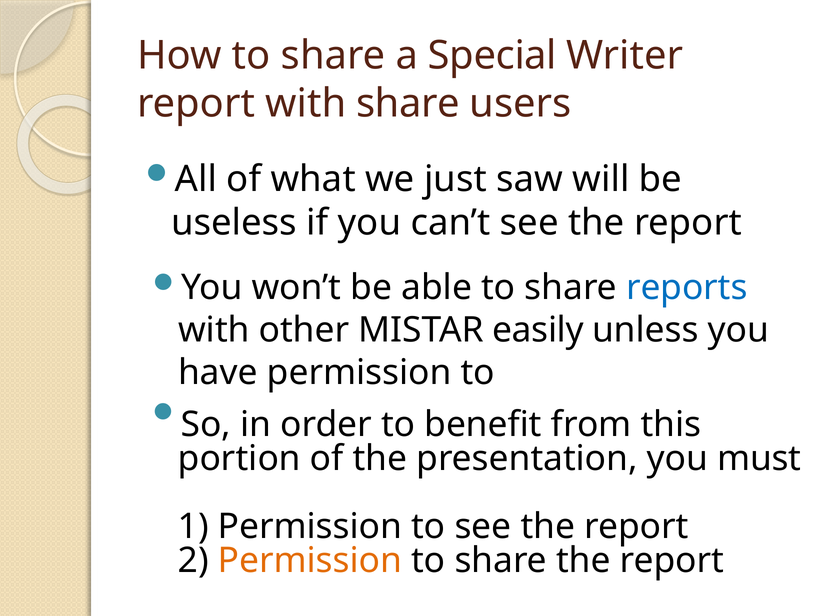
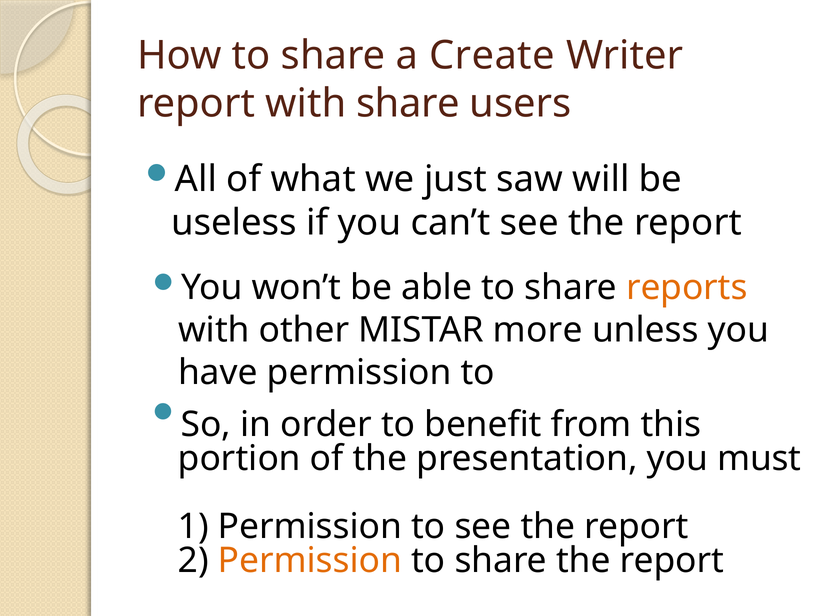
Special: Special -> Create
reports colour: blue -> orange
easily: easily -> more
